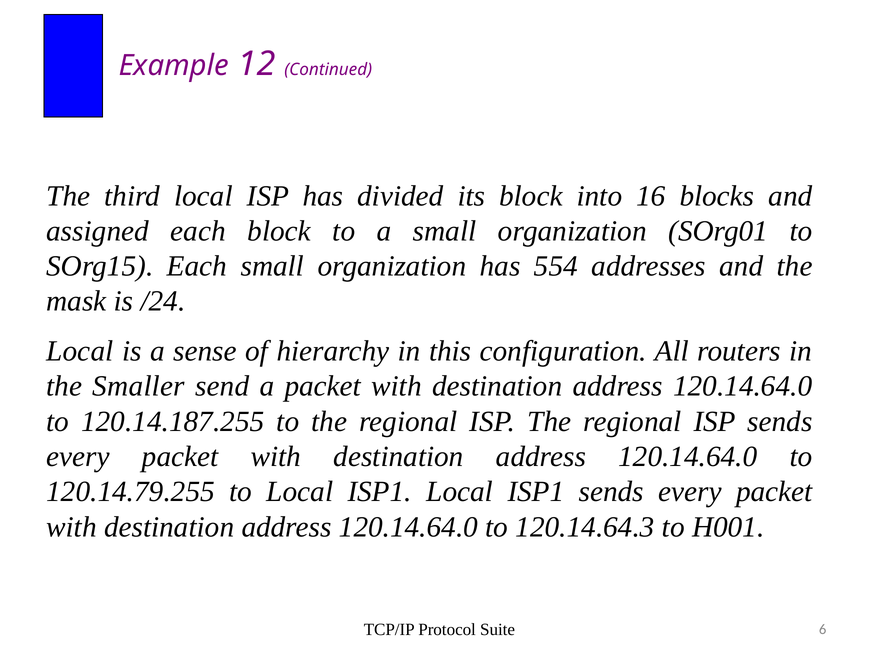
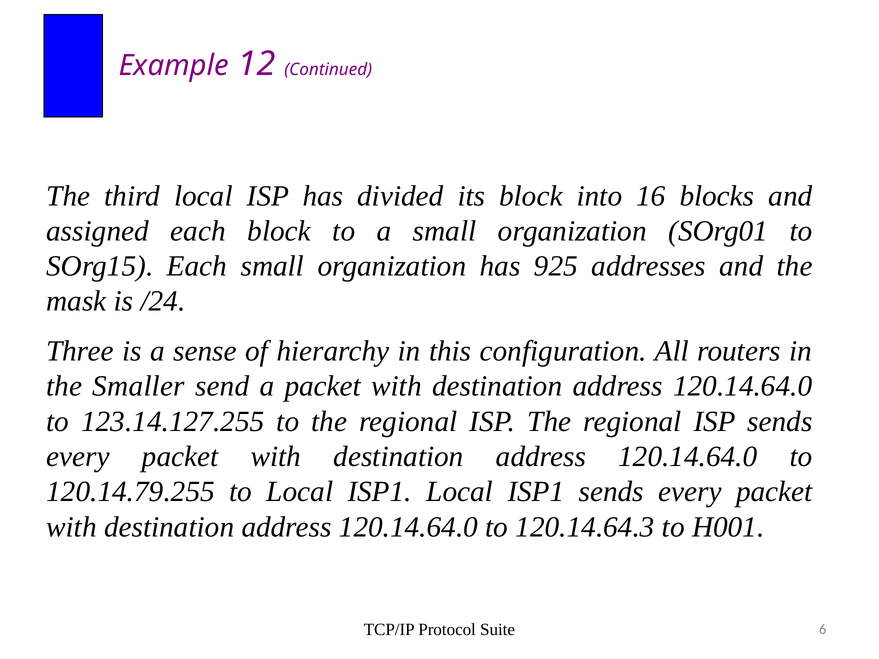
554: 554 -> 925
Local at (80, 351): Local -> Three
120.14.187.255: 120.14.187.255 -> 123.14.127.255
